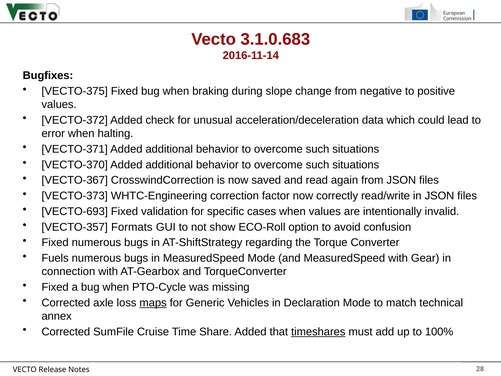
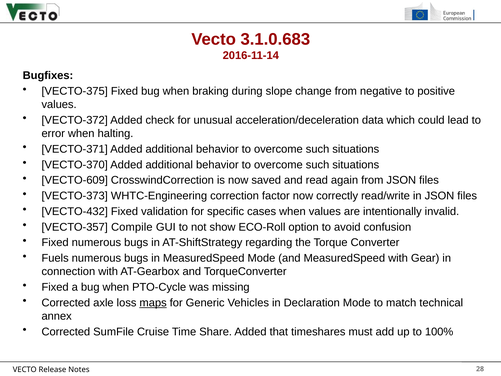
VECTO-367: VECTO-367 -> VECTO-609
VECTO-693: VECTO-693 -> VECTO-432
Formats: Formats -> Compile
timeshares underline: present -> none
